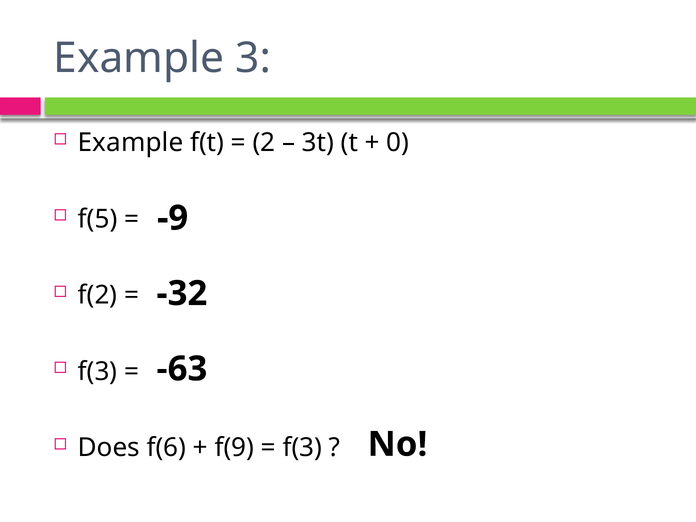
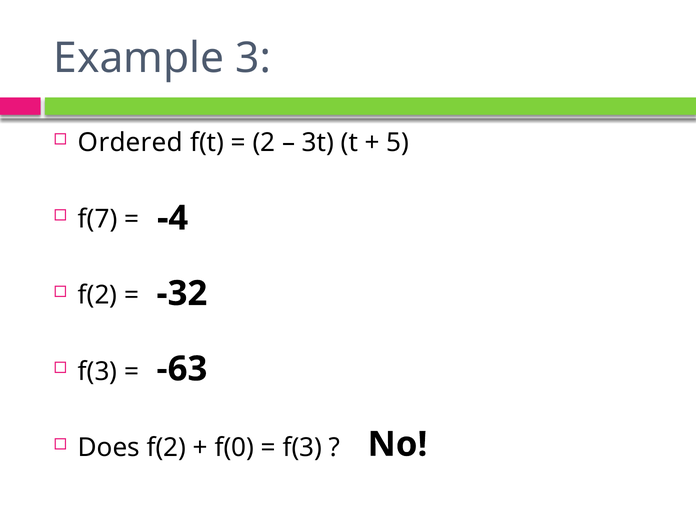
Example at (131, 143): Example -> Ordered
0: 0 -> 5
f(5: f(5 -> f(7
-9: -9 -> -4
Does f(6: f(6 -> f(2
f(9: f(9 -> f(0
